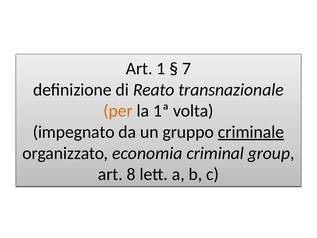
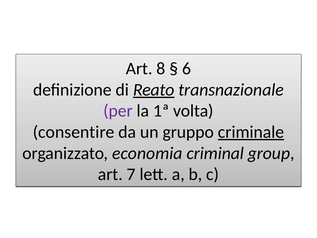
1: 1 -> 8
7: 7 -> 6
Reato underline: none -> present
per colour: orange -> purple
impegnato: impegnato -> consentire
8: 8 -> 7
